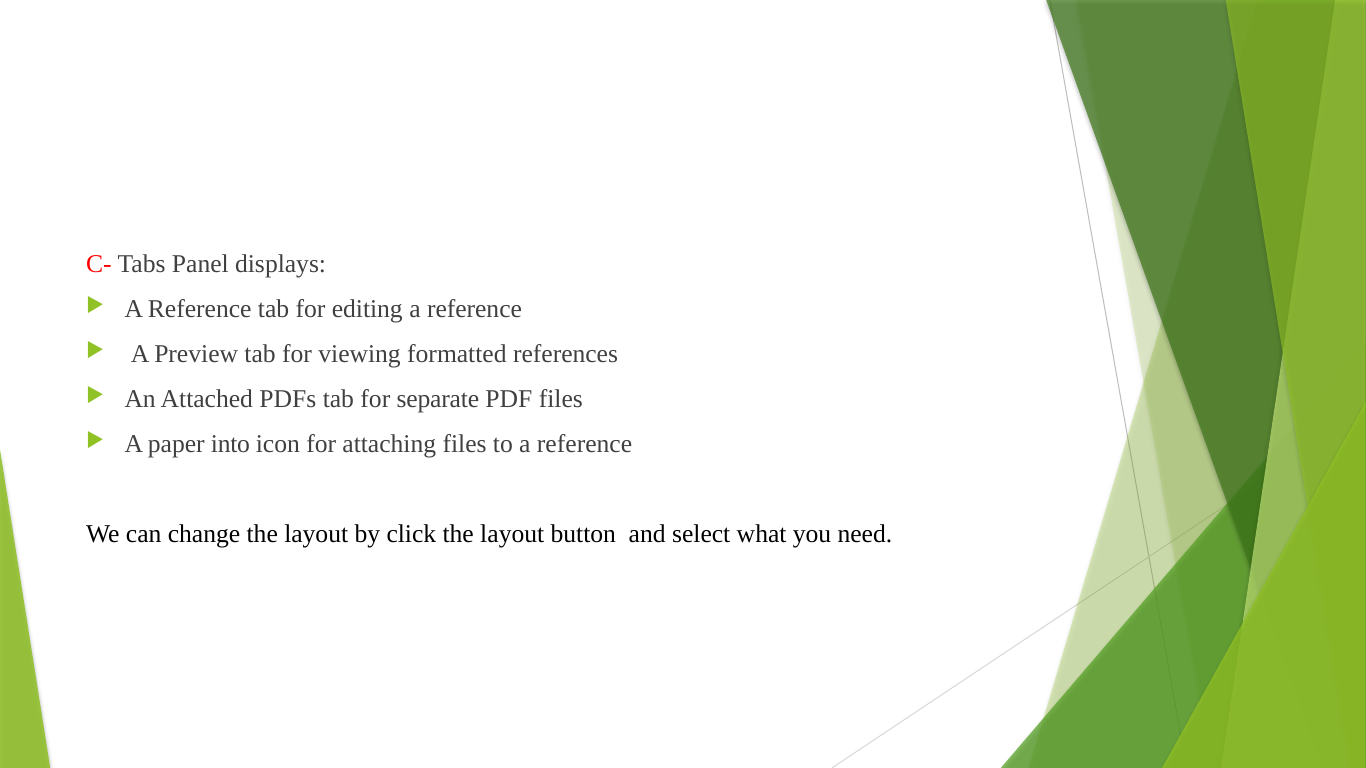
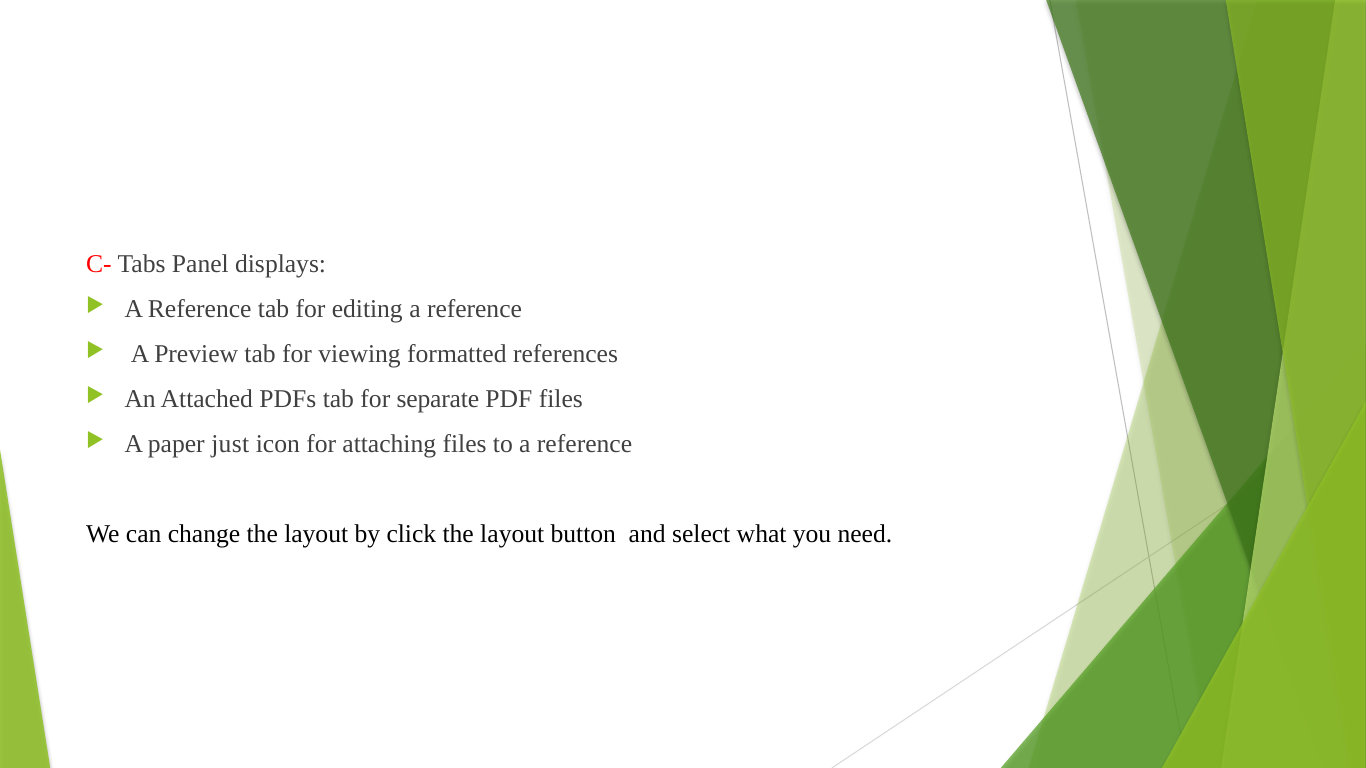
into: into -> just
